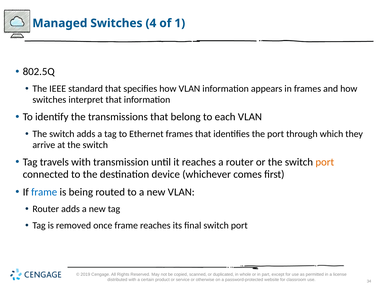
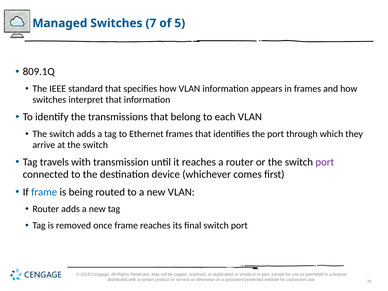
4: 4 -> 7
1: 1 -> 5
802.5: 802.5 -> 809.1
port at (325, 162) colour: orange -> purple
